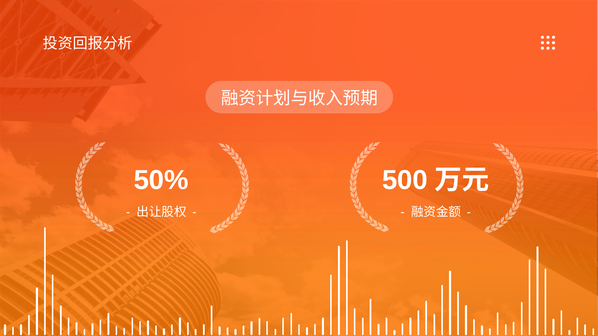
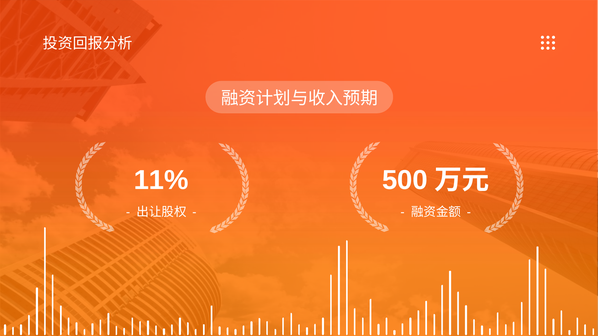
50%: 50% -> 11%
